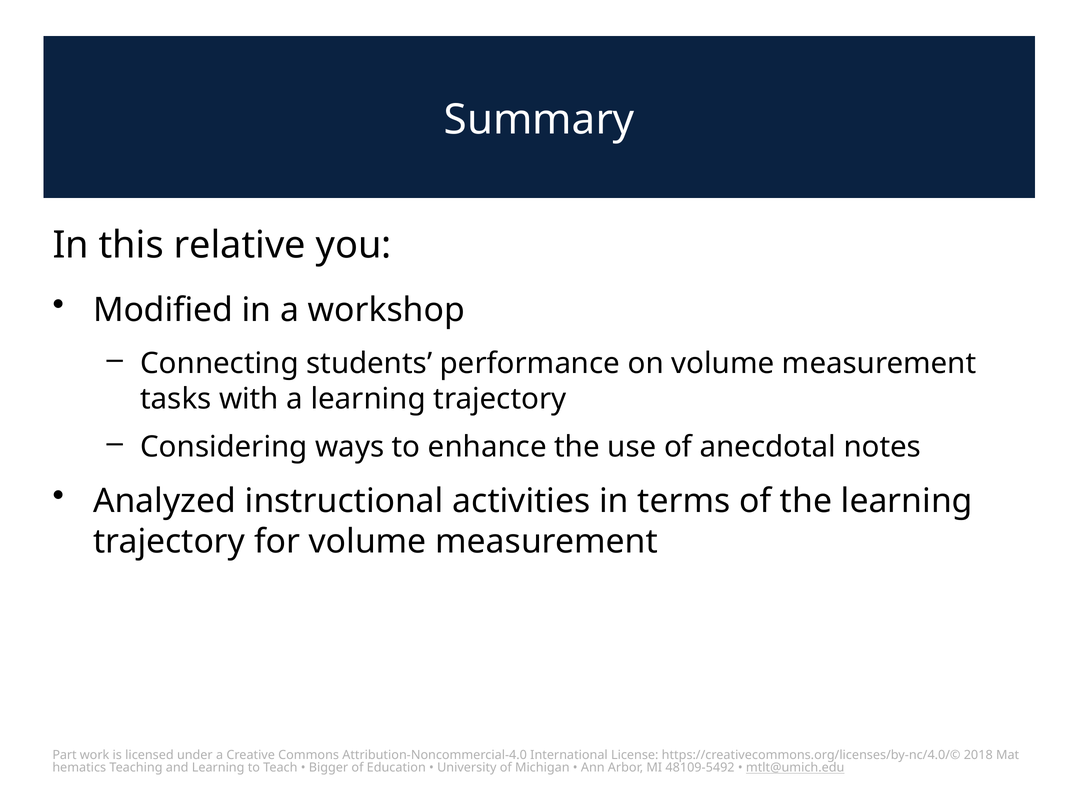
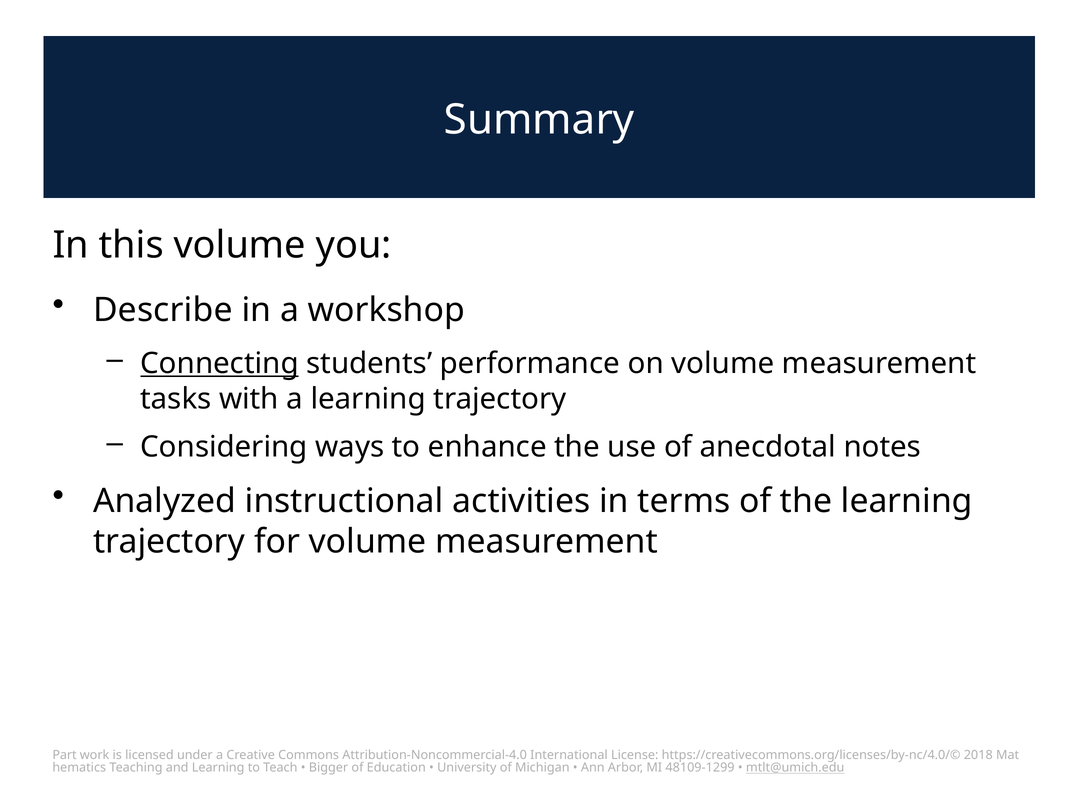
this relative: relative -> volume
Modified: Modified -> Describe
Connecting underline: none -> present
48109-5492: 48109-5492 -> 48109-1299
